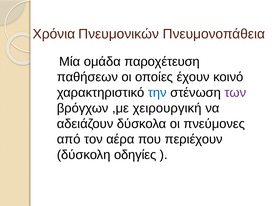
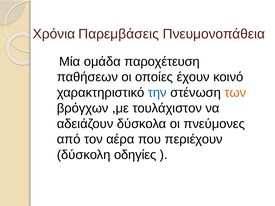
Πνευμονικών: Πνευμονικών -> Παρεμβάσεις
των colour: purple -> orange
χειρουργική: χειρουργική -> τουλάχιστον
